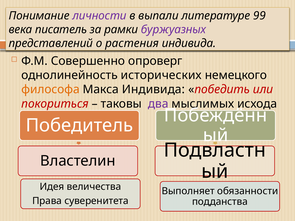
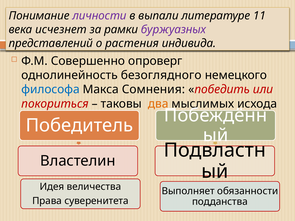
99: 99 -> 11
писатель: писатель -> исчезнет
исторических: исторических -> безоглядного
философа colour: orange -> blue
Макса Индивида: Индивида -> Сомнения
два colour: purple -> orange
